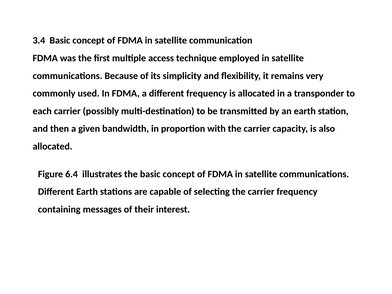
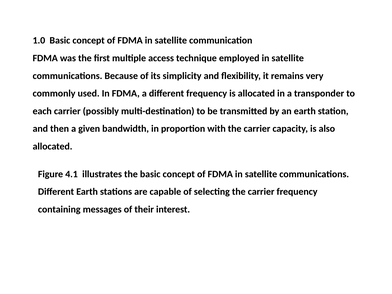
3.4: 3.4 -> 1.0
6.4: 6.4 -> 4.1
